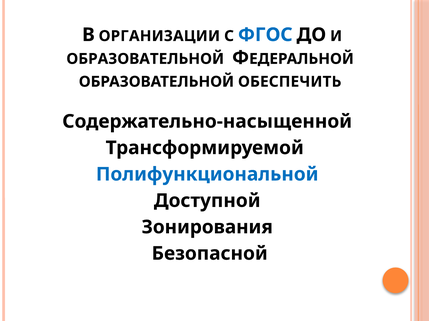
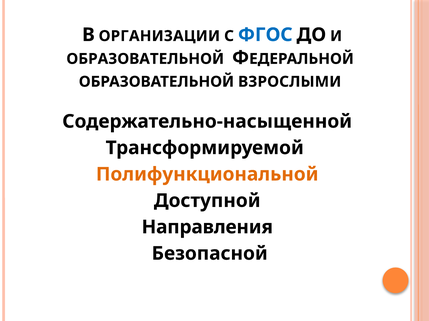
ОБЕСПЕЧИТЬ: ОБЕСПЕЧИТЬ -> ВЗРОСЛЫМИ
Полифункциональной colour: blue -> orange
Зонирования: Зонирования -> Направления
